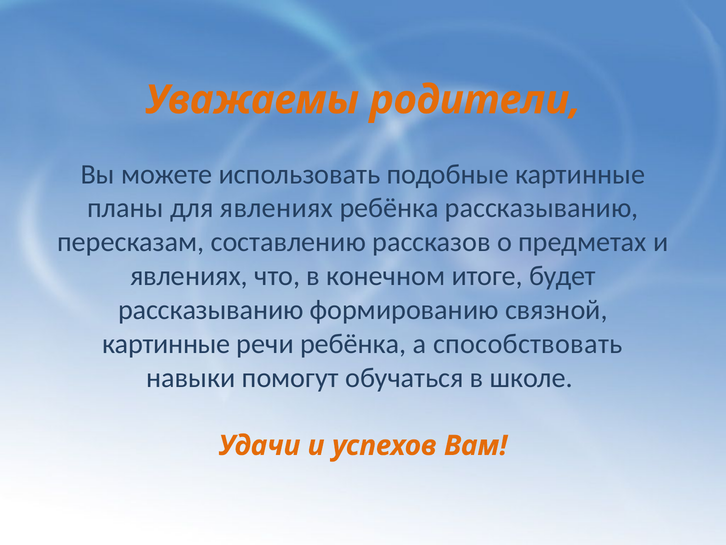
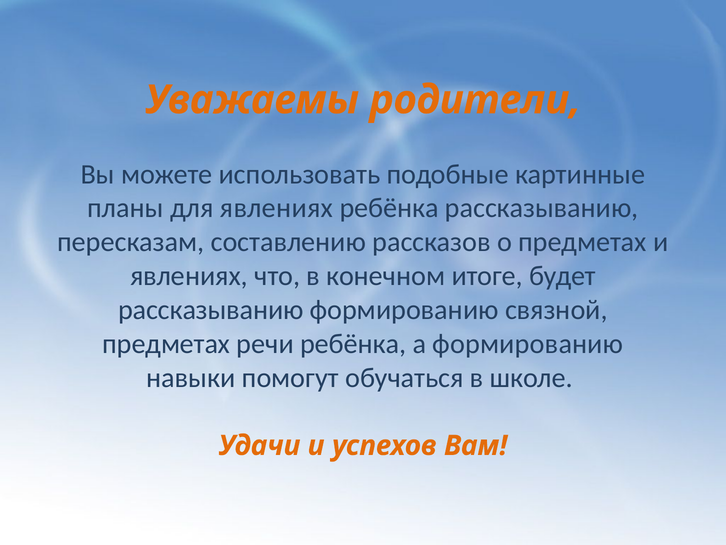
картинные at (166, 344): картинные -> предметах
а способствовать: способствовать -> формированию
